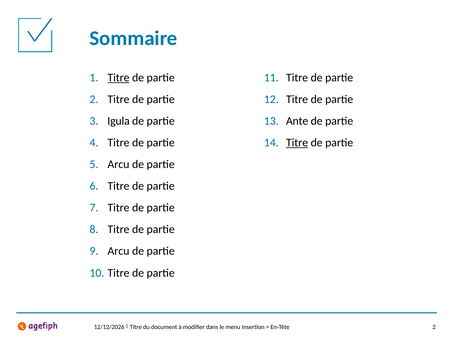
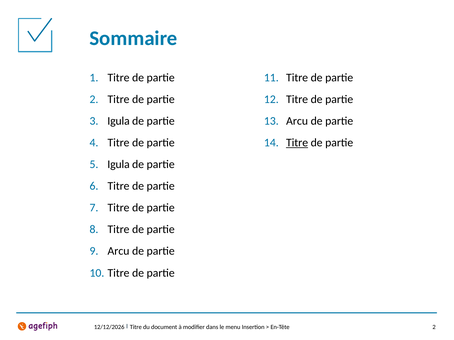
Titre at (119, 78) underline: present -> none
Ante at (297, 121): Ante -> Arcu
Arcu at (118, 165): Arcu -> Igula
